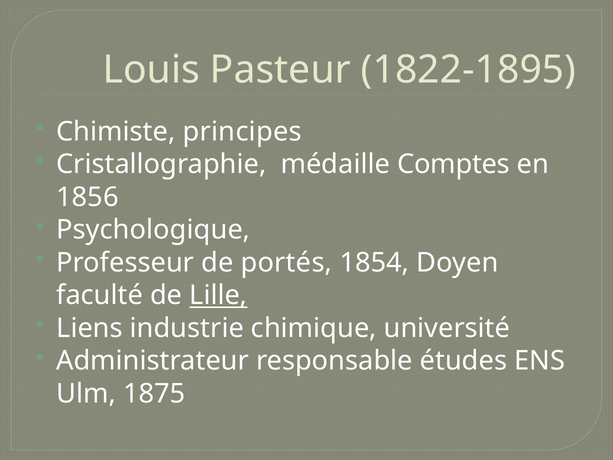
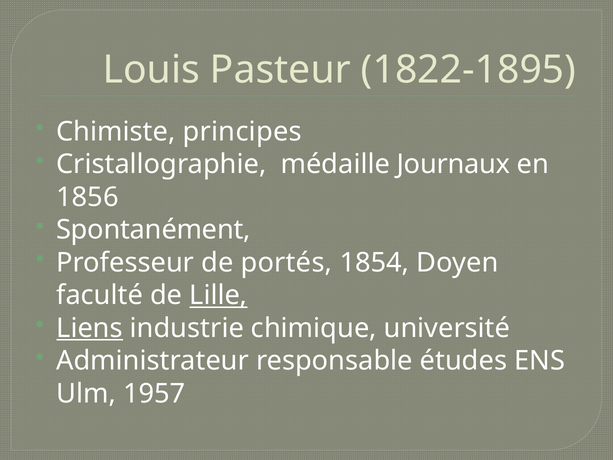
Comptes: Comptes -> Journaux
Psychologique: Psychologique -> Spontanément
Liens underline: none -> present
1875: 1875 -> 1957
